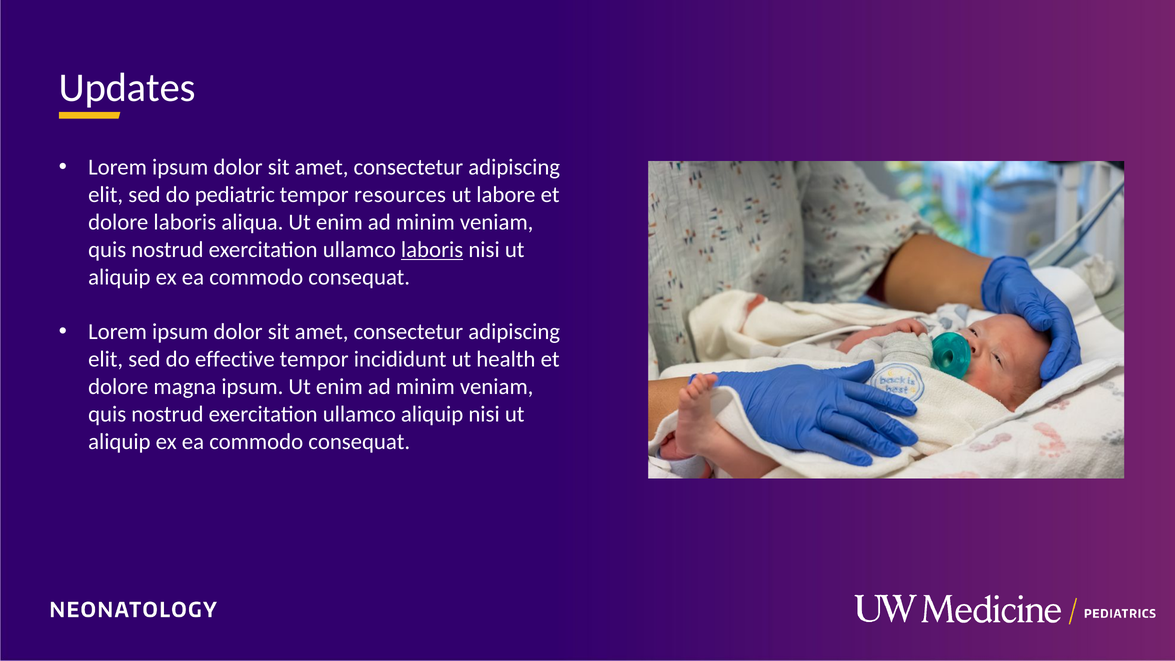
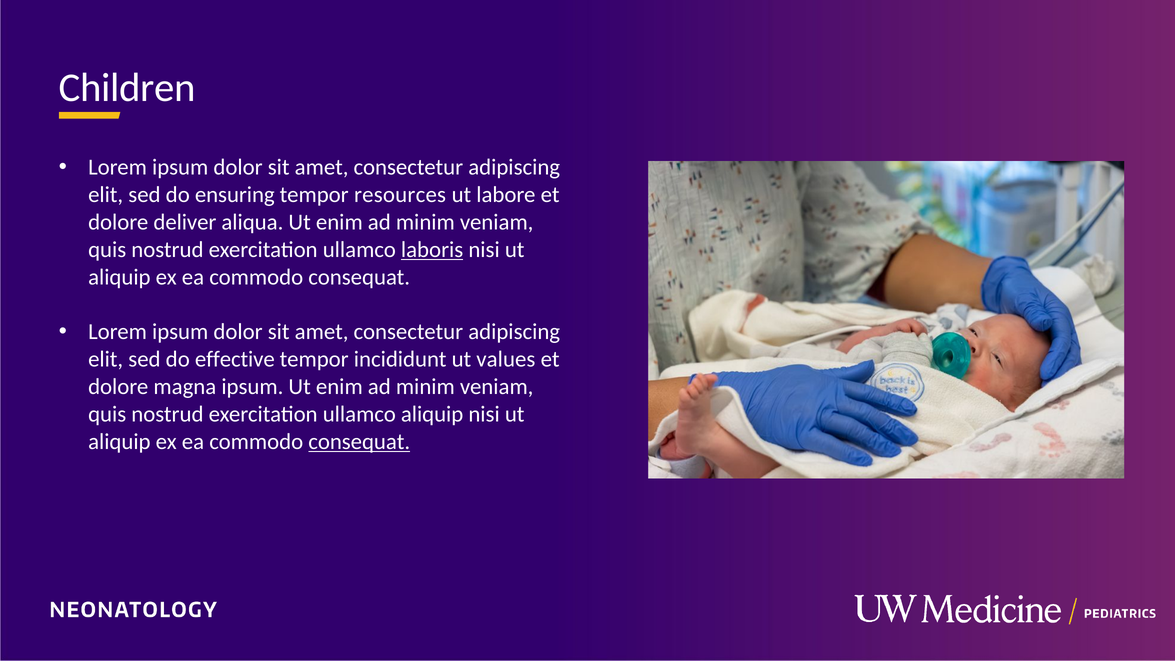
Updates: Updates -> Children
pediatric: pediatric -> ensuring
dolore laboris: laboris -> deliver
health: health -> values
consequat at (359, 442) underline: none -> present
